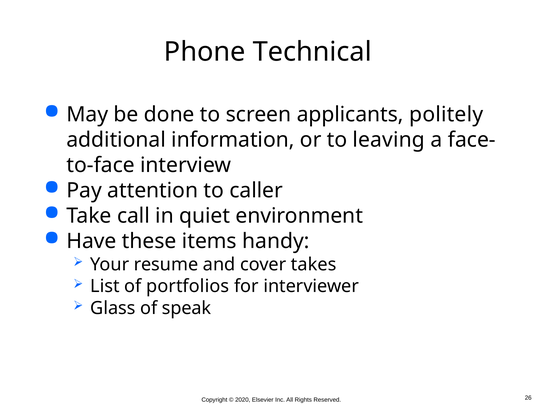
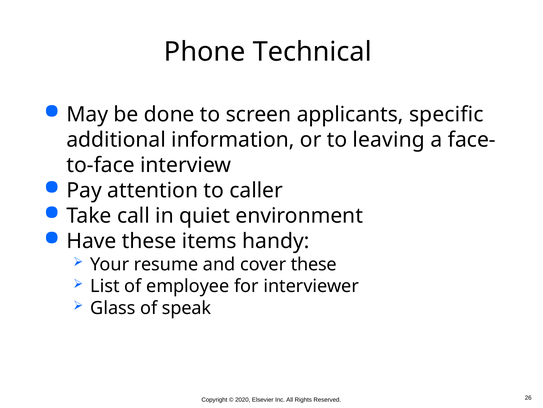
politely: politely -> specific
cover takes: takes -> these
portfolios: portfolios -> employee
